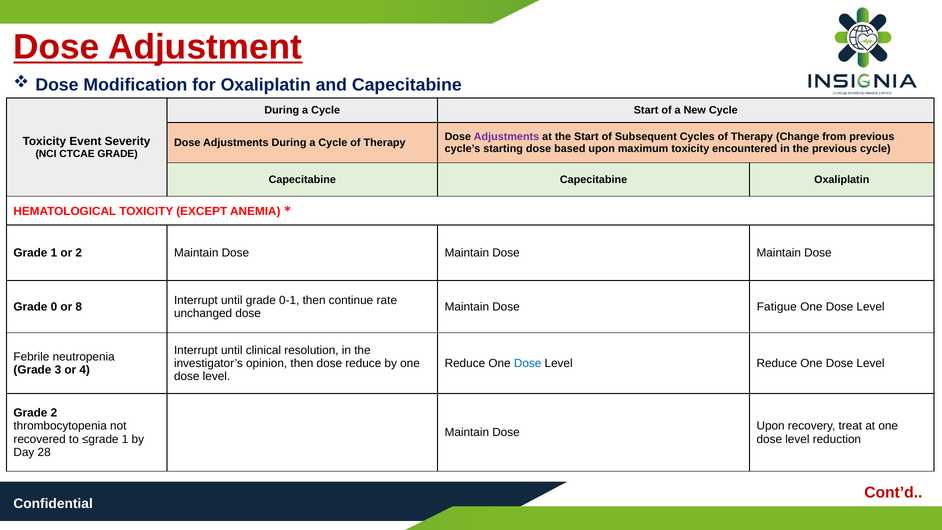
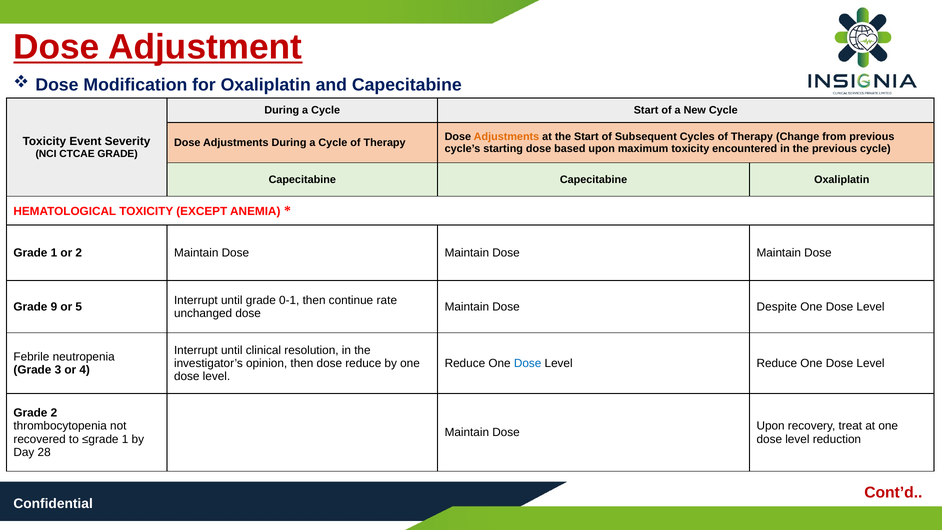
Adjustments at (506, 137) colour: purple -> orange
0: 0 -> 9
8: 8 -> 5
Fatigue: Fatigue -> Despite
